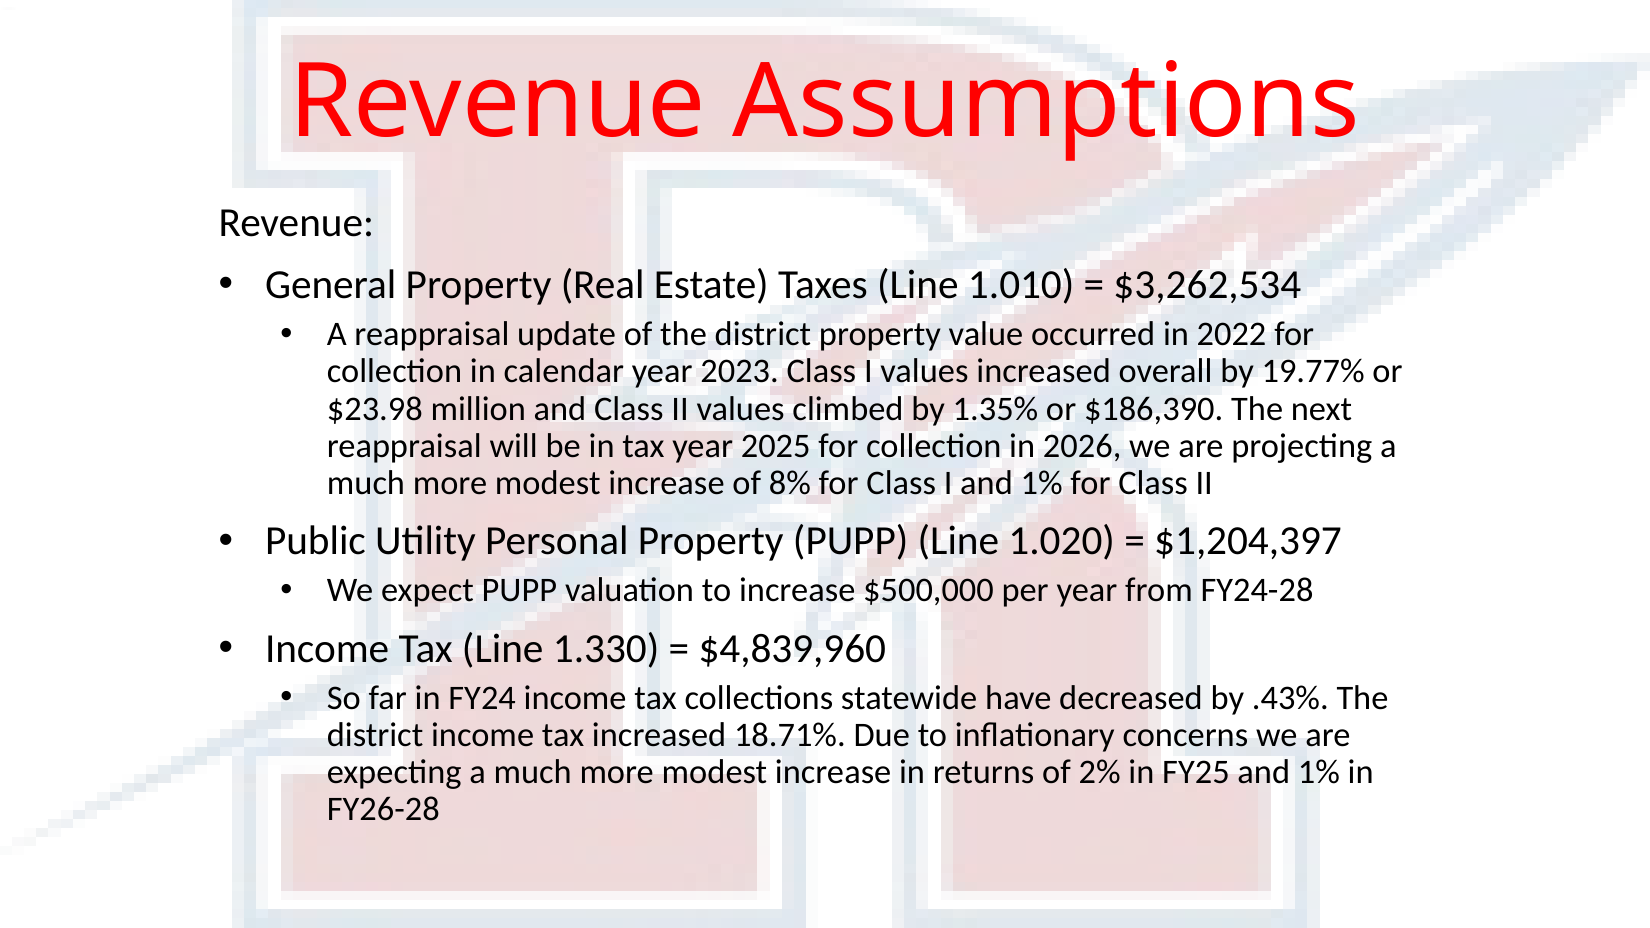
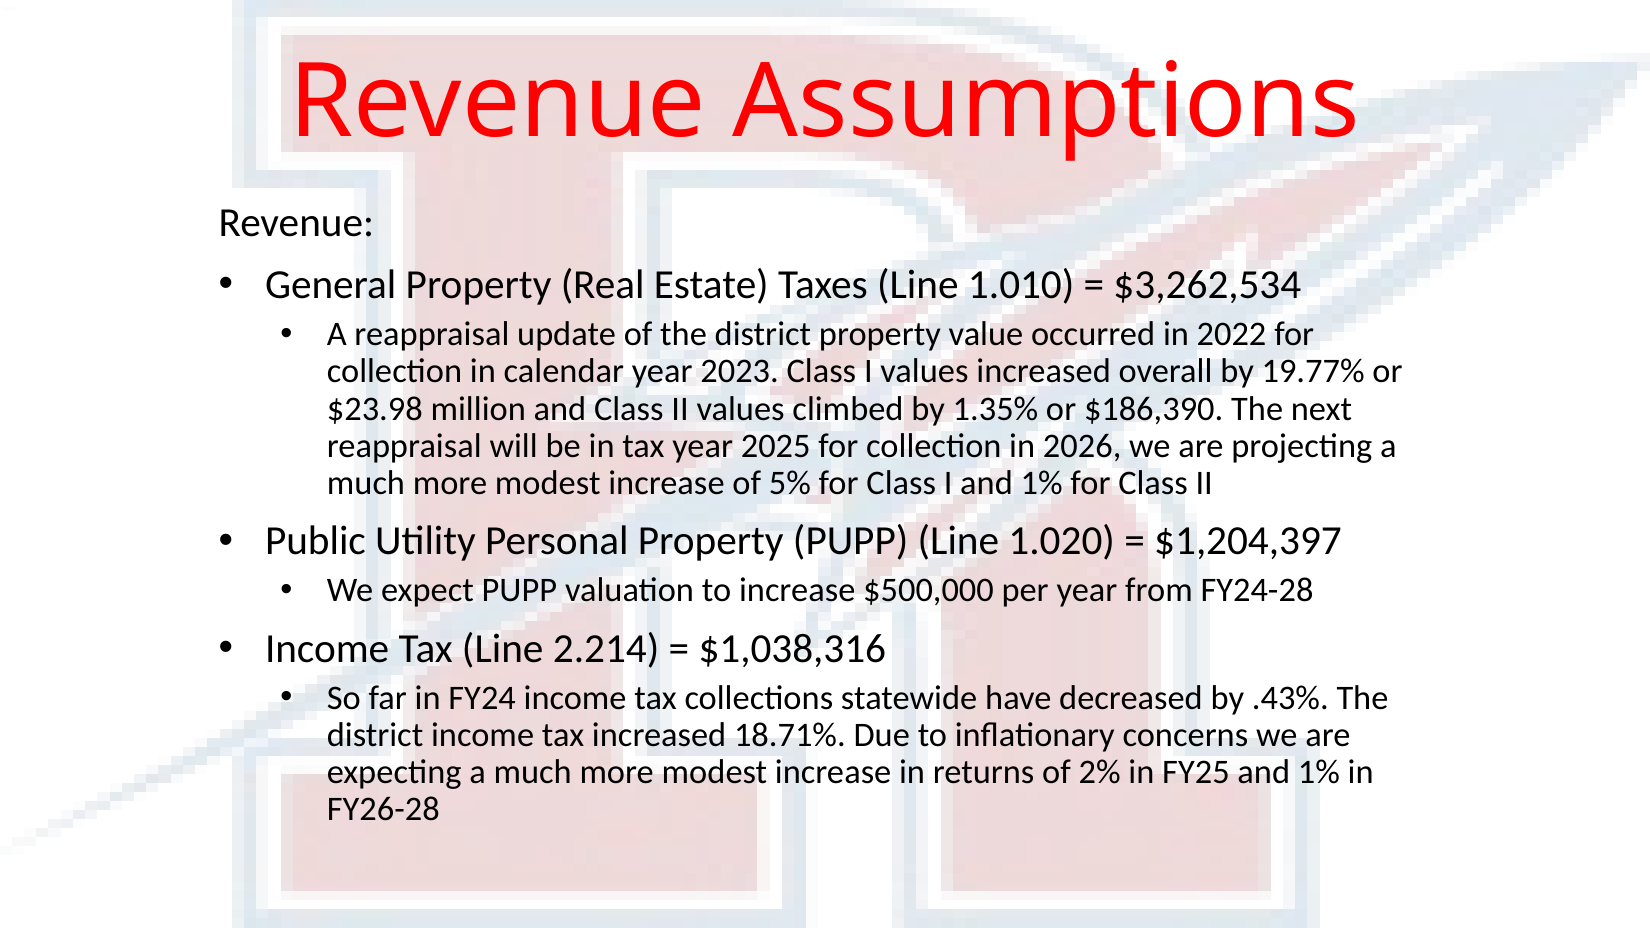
8%: 8% -> 5%
1.330: 1.330 -> 2.214
$4,839,960: $4,839,960 -> $1,038,316
